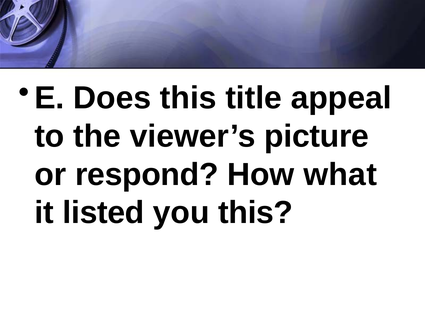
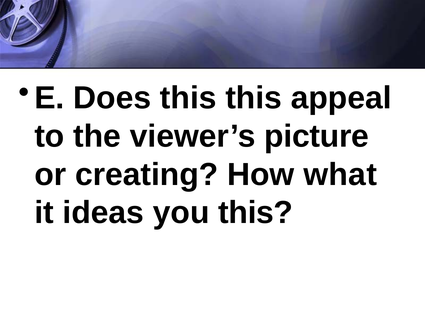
this title: title -> this
respond: respond -> creating
listed: listed -> ideas
